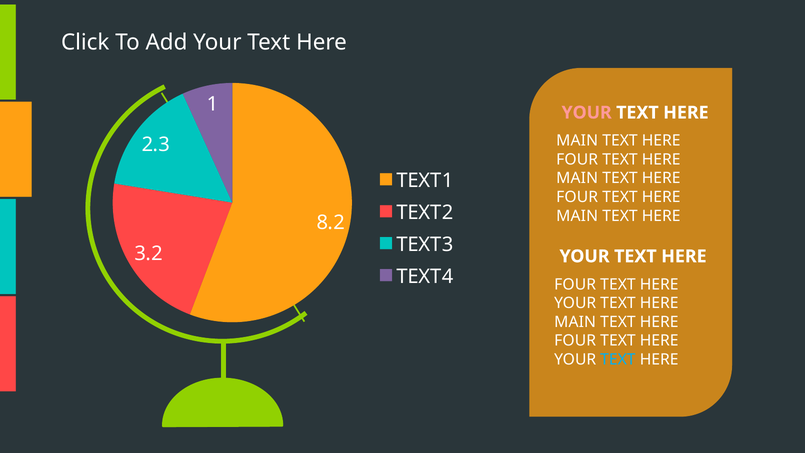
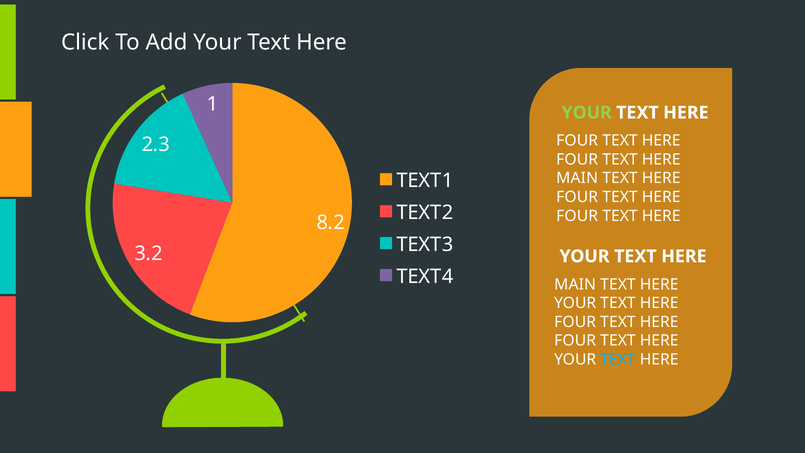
YOUR at (587, 113) colour: pink -> light green
MAIN at (577, 141): MAIN -> FOUR
MAIN at (577, 216): MAIN -> FOUR
FOUR at (575, 284): FOUR -> MAIN
MAIN at (575, 322): MAIN -> FOUR
